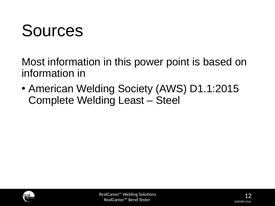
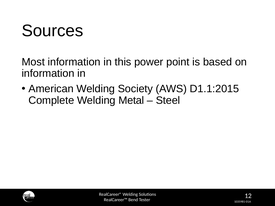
Least: Least -> Metal
